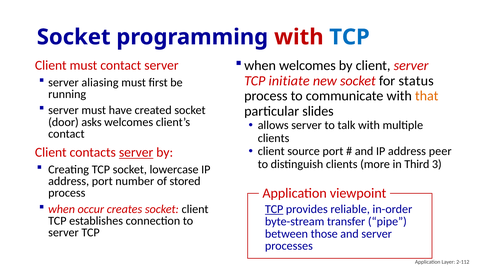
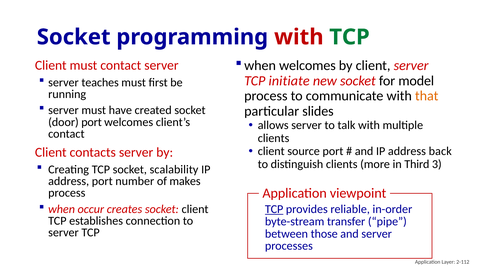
TCP at (350, 37) colour: blue -> green
status: status -> model
aliasing: aliasing -> teaches
door asks: asks -> port
peer: peer -> back
server at (136, 153) underline: present -> none
lowercase: lowercase -> scalability
stored: stored -> makes
